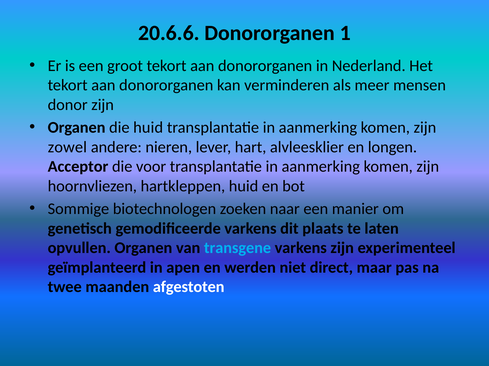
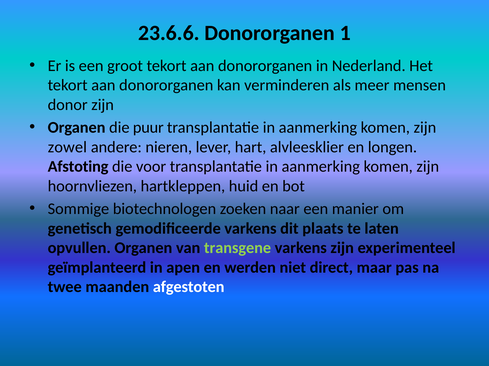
20.6.6: 20.6.6 -> 23.6.6
die huid: huid -> puur
Acceptor: Acceptor -> Afstoting
transgene colour: light blue -> light green
